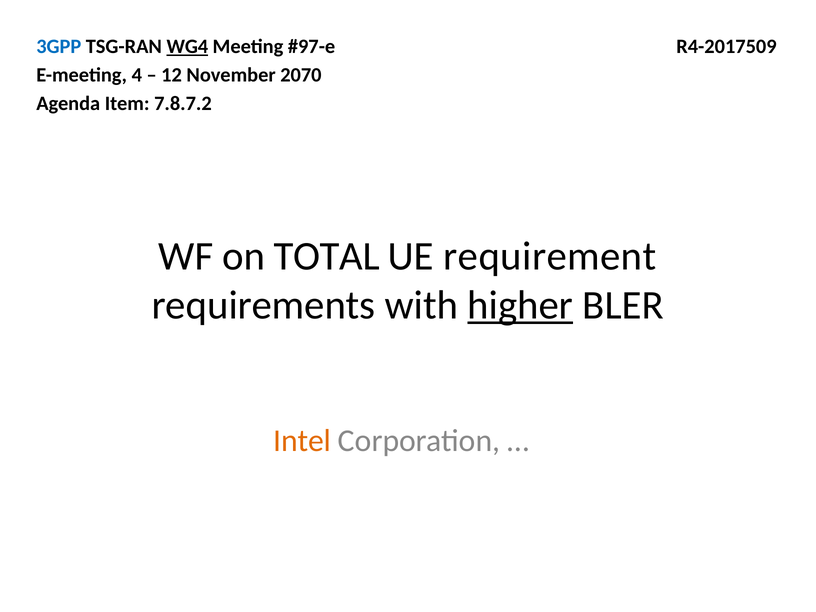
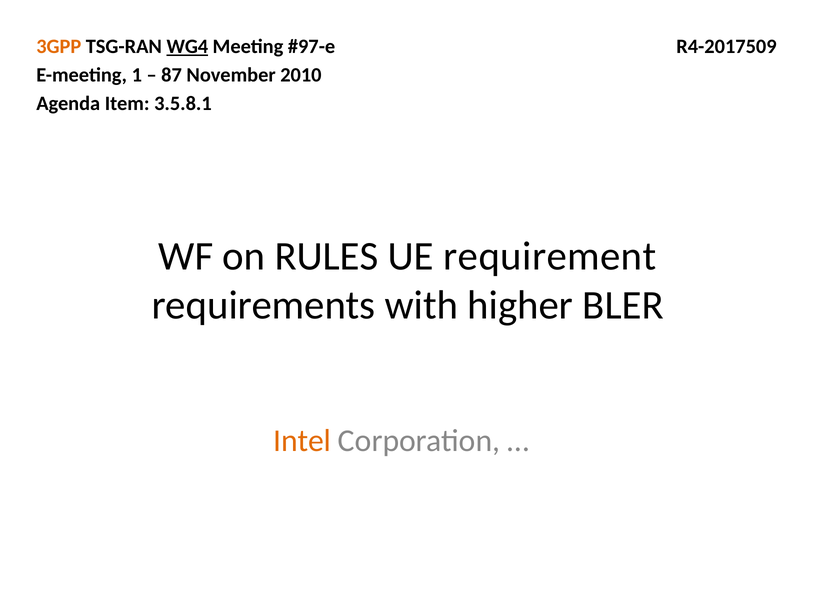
3GPP colour: blue -> orange
4: 4 -> 1
12: 12 -> 87
2070: 2070 -> 2010
7.8.7.2: 7.8.7.2 -> 3.5.8.1
TOTAL: TOTAL -> RULES
higher underline: present -> none
